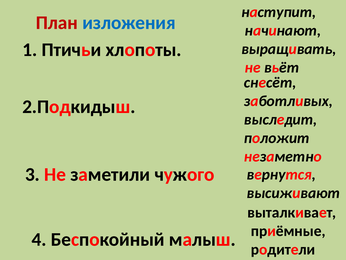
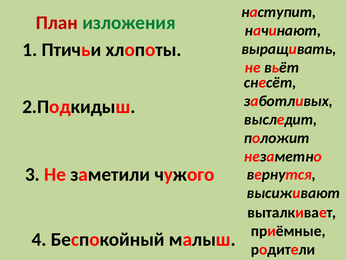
изложения colour: blue -> green
